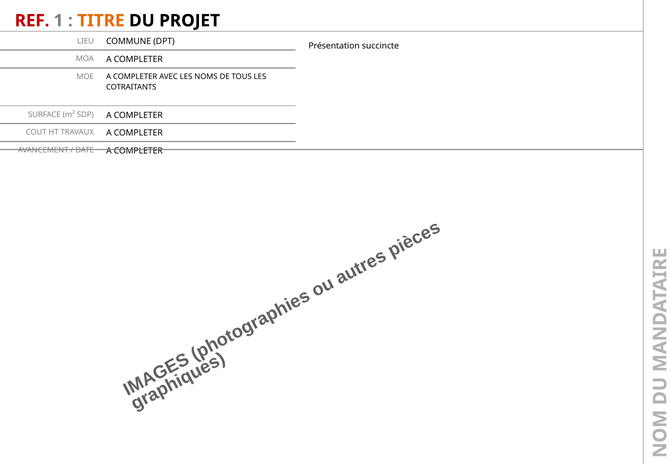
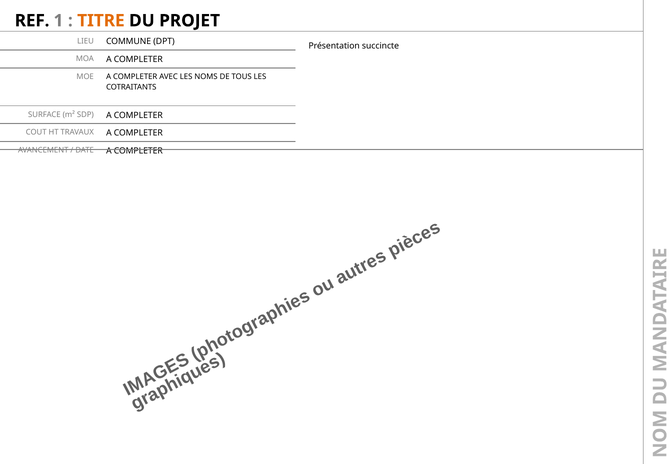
REF colour: red -> black
